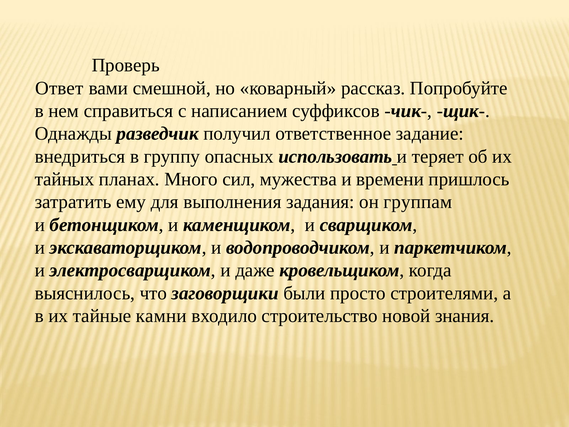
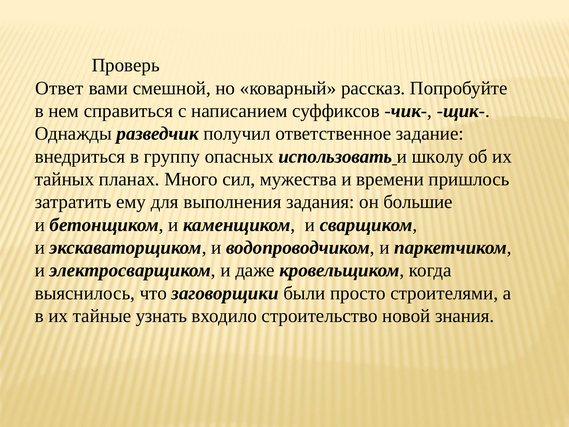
теряет: теряет -> школу
группам: группам -> большие
камни: камни -> узнать
